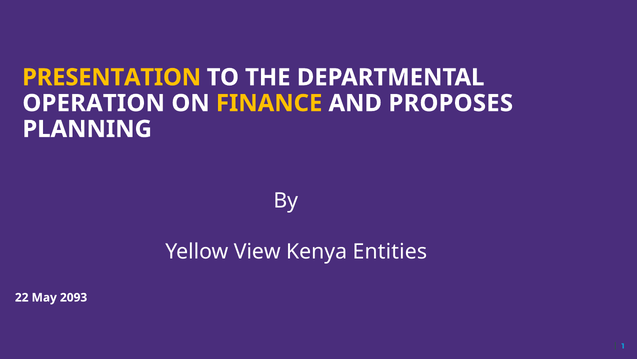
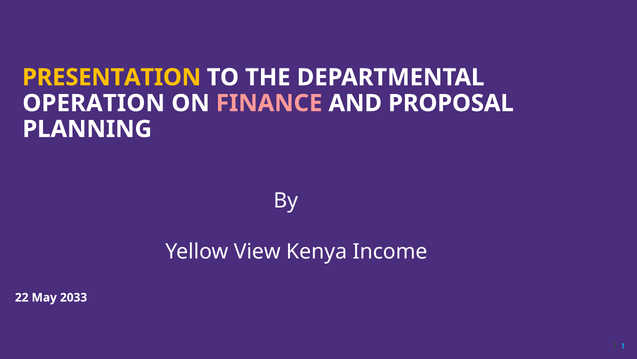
FINANCE colour: yellow -> pink
PROPOSES: PROPOSES -> PROPOSAL
Entities: Entities -> Income
2093: 2093 -> 2033
